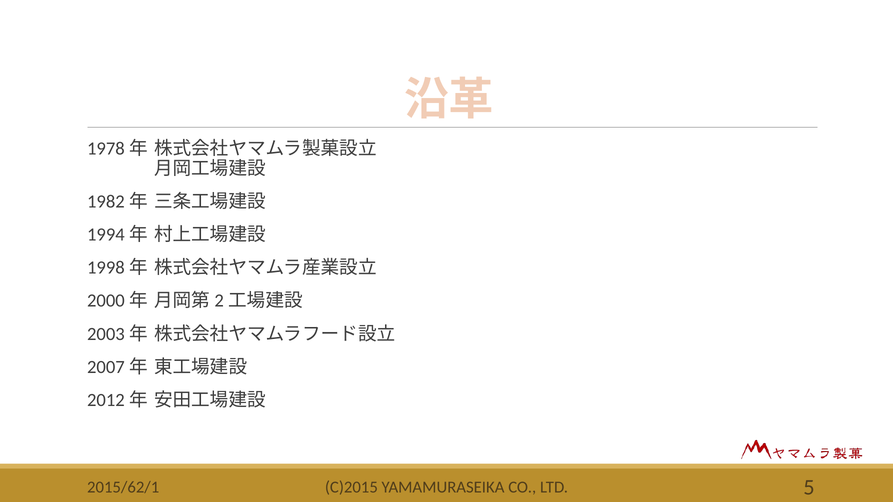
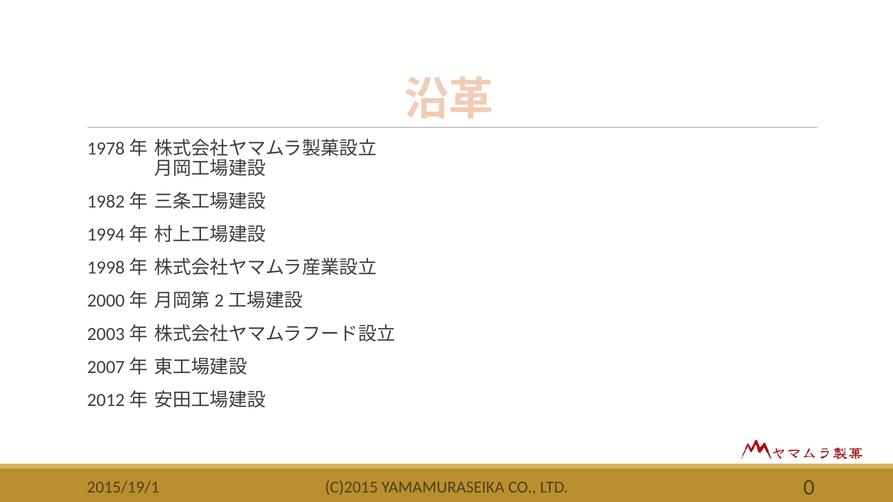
5: 5 -> 0
2015/62/1: 2015/62/1 -> 2015/19/1
